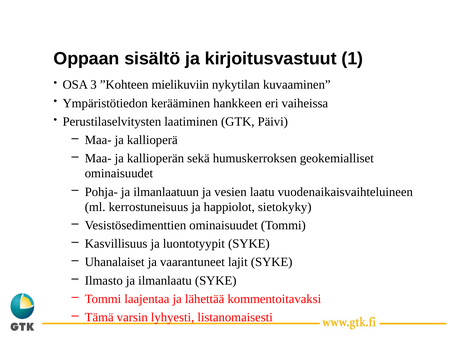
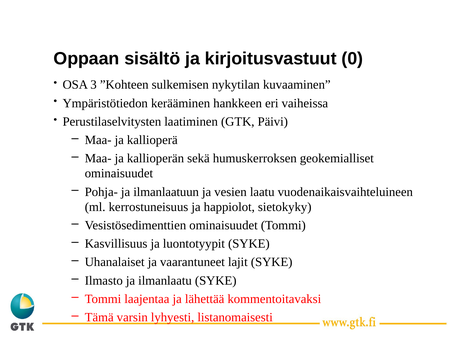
1: 1 -> 0
mielikuviin: mielikuviin -> sulkemisen
